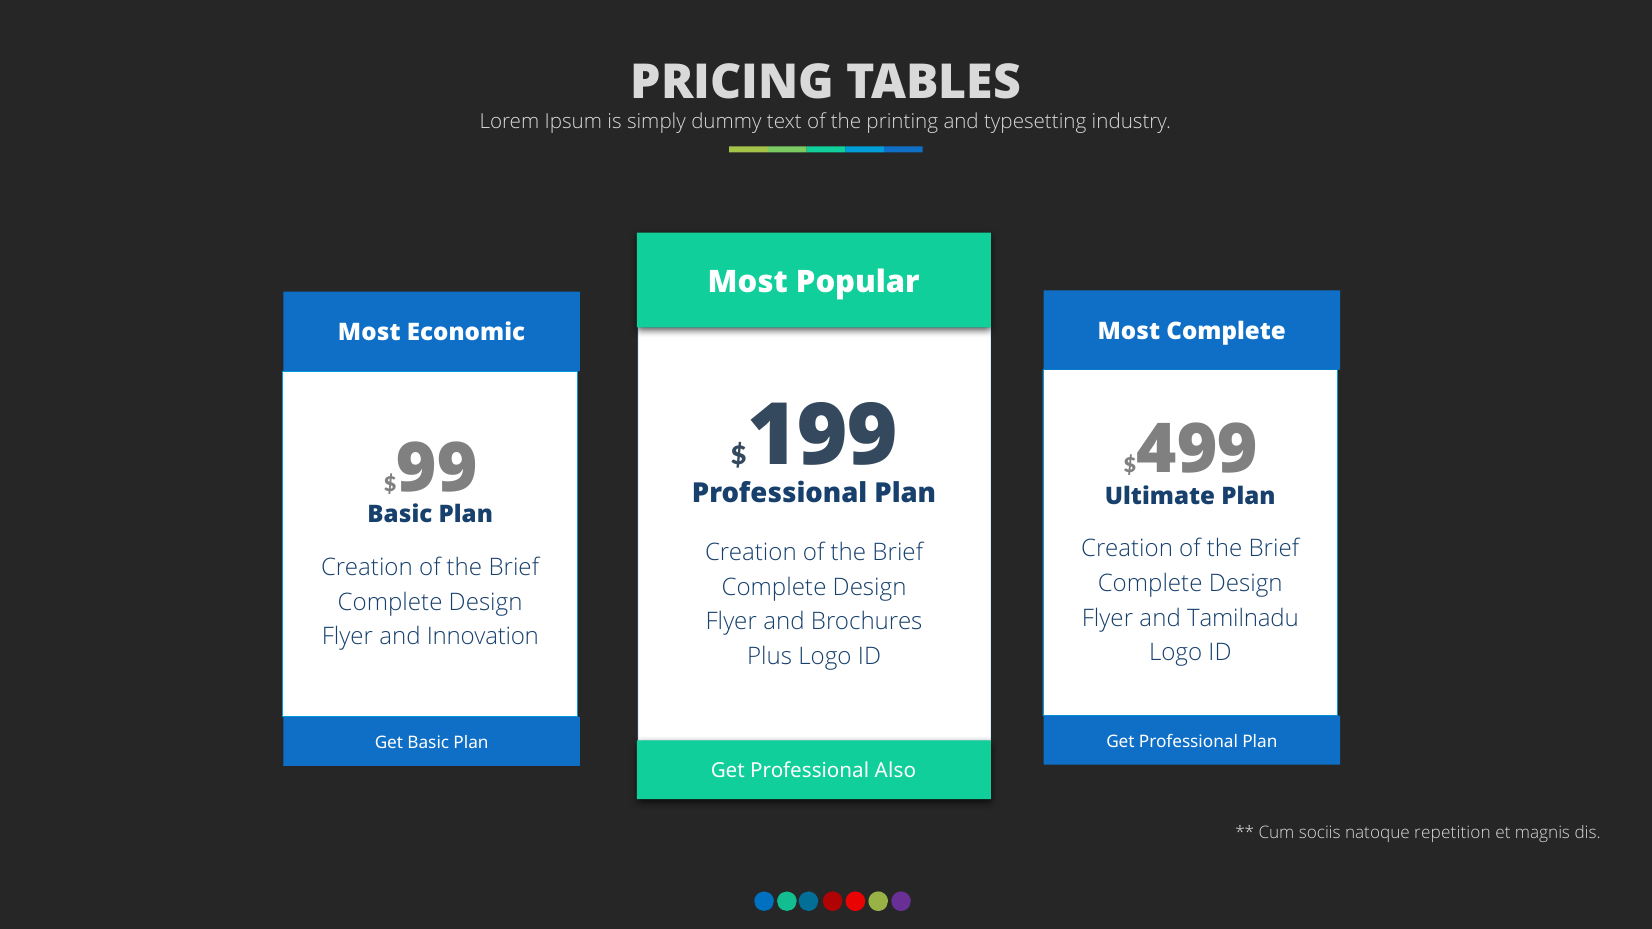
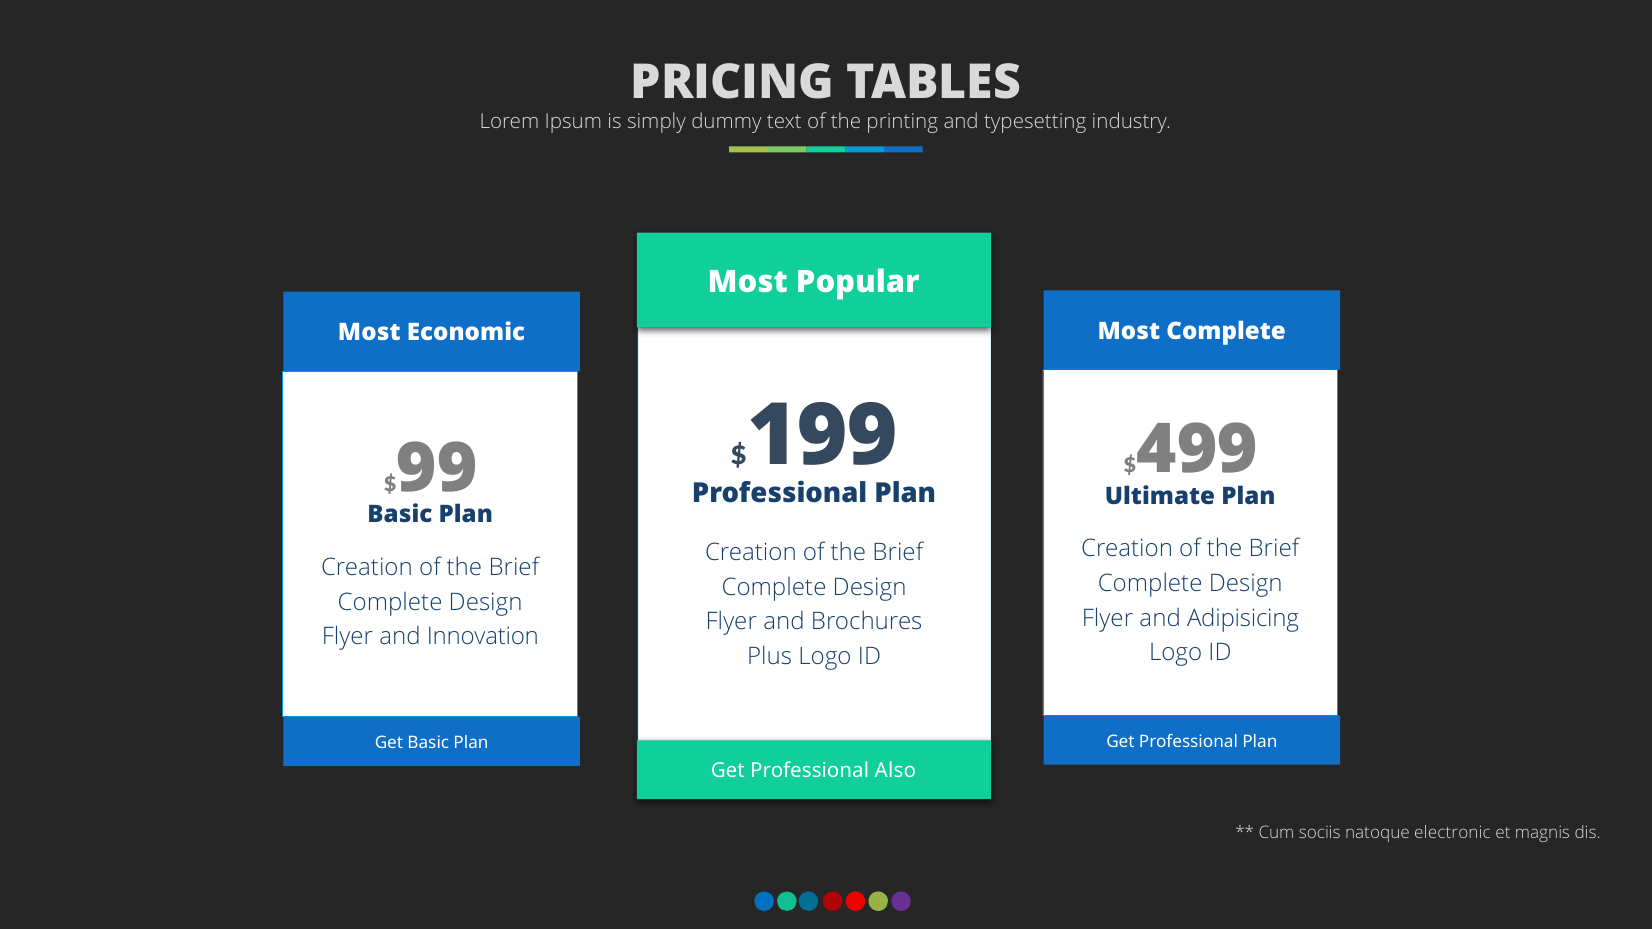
Tamilnadu: Tamilnadu -> Adipisicing
repetition: repetition -> electronic
